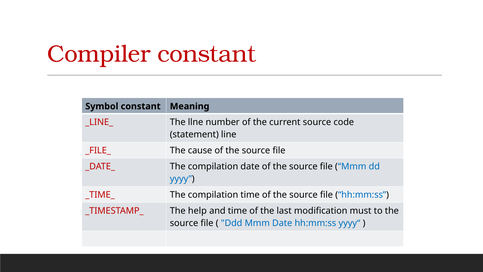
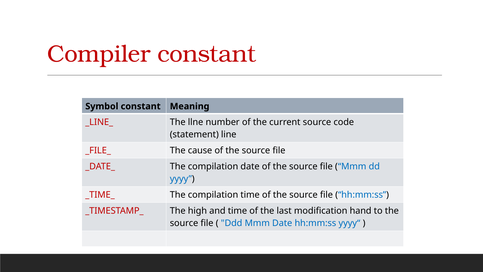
help: help -> high
must: must -> hand
